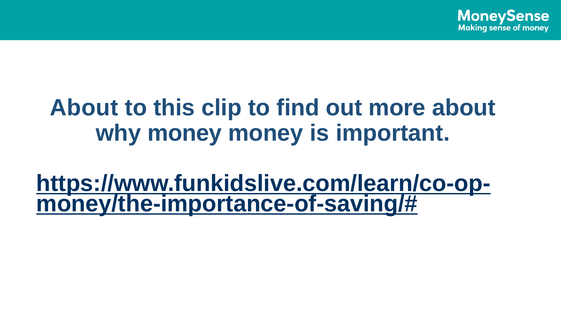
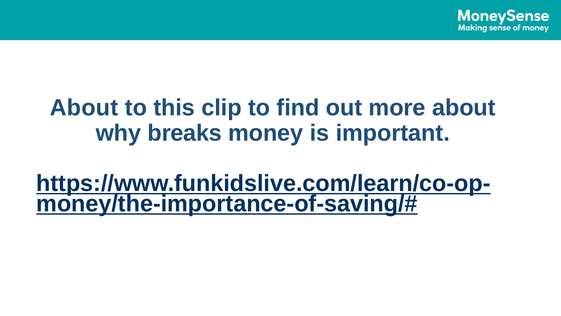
why money: money -> breaks
